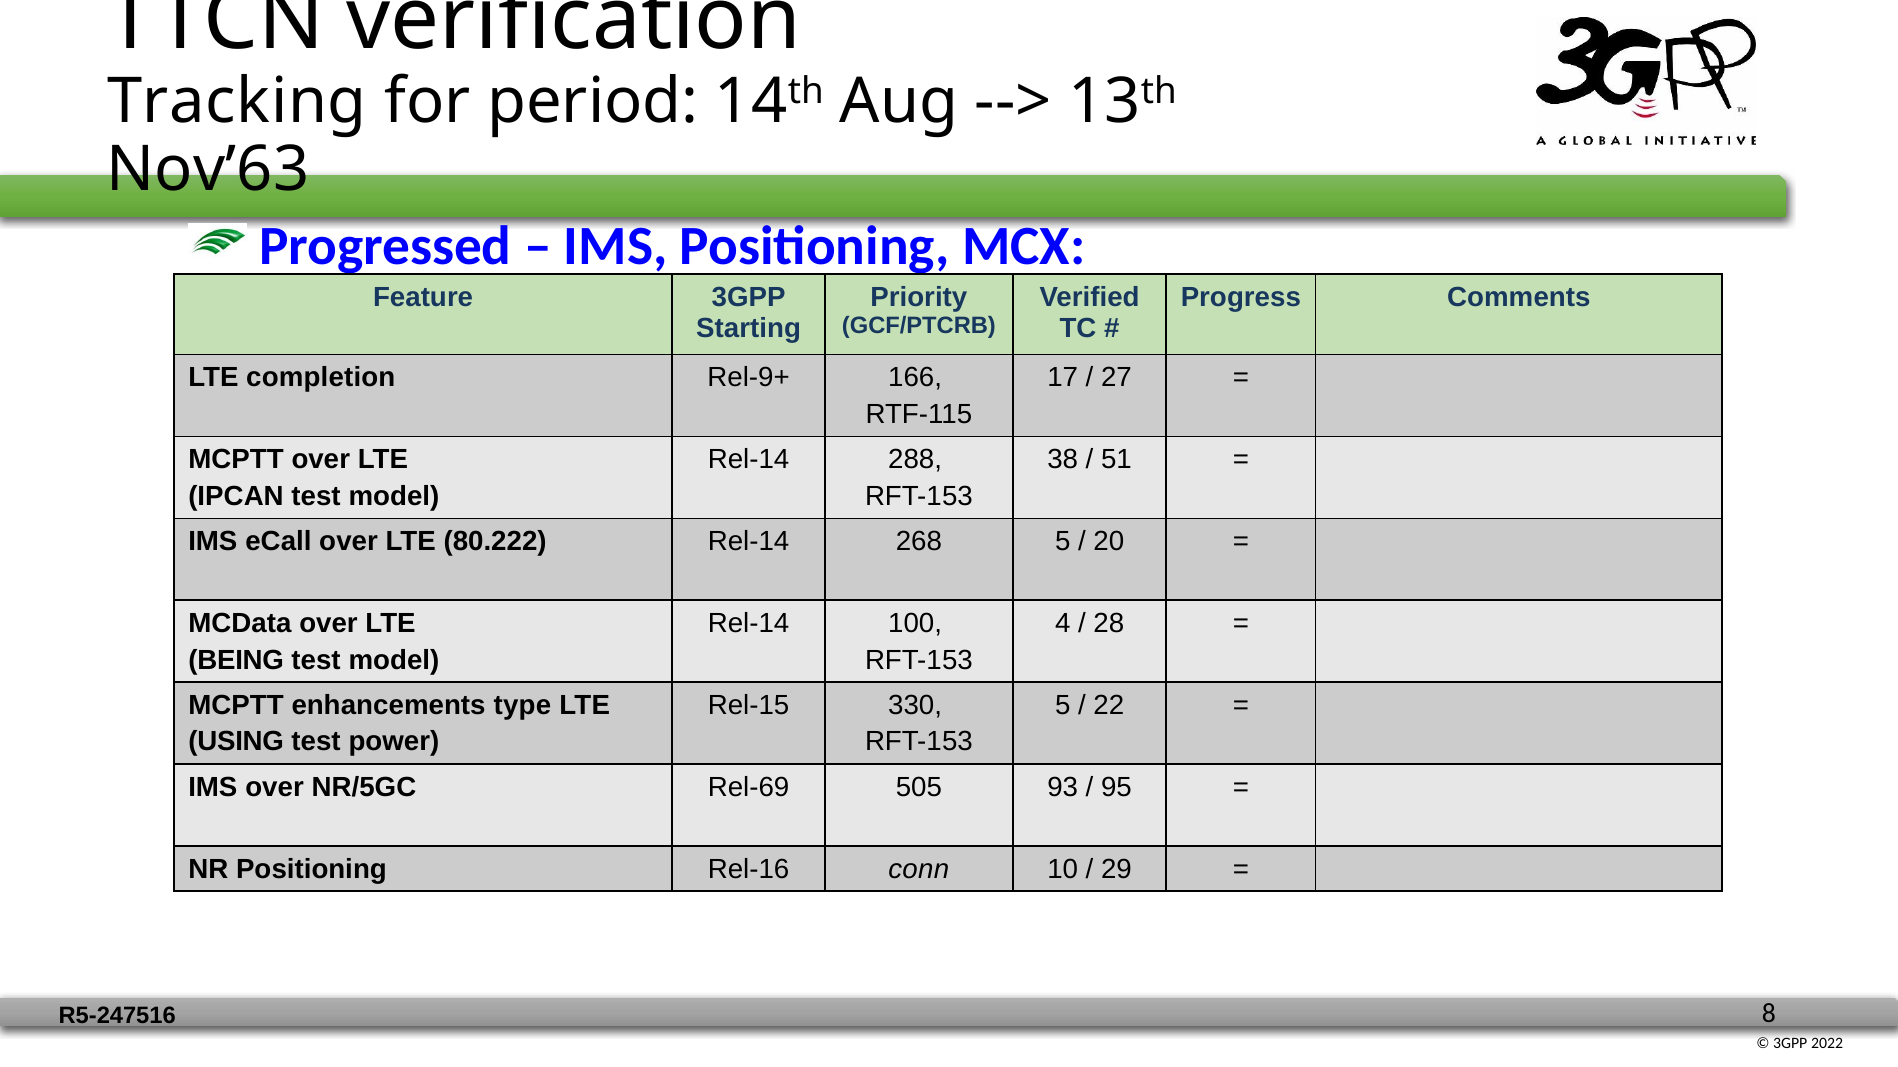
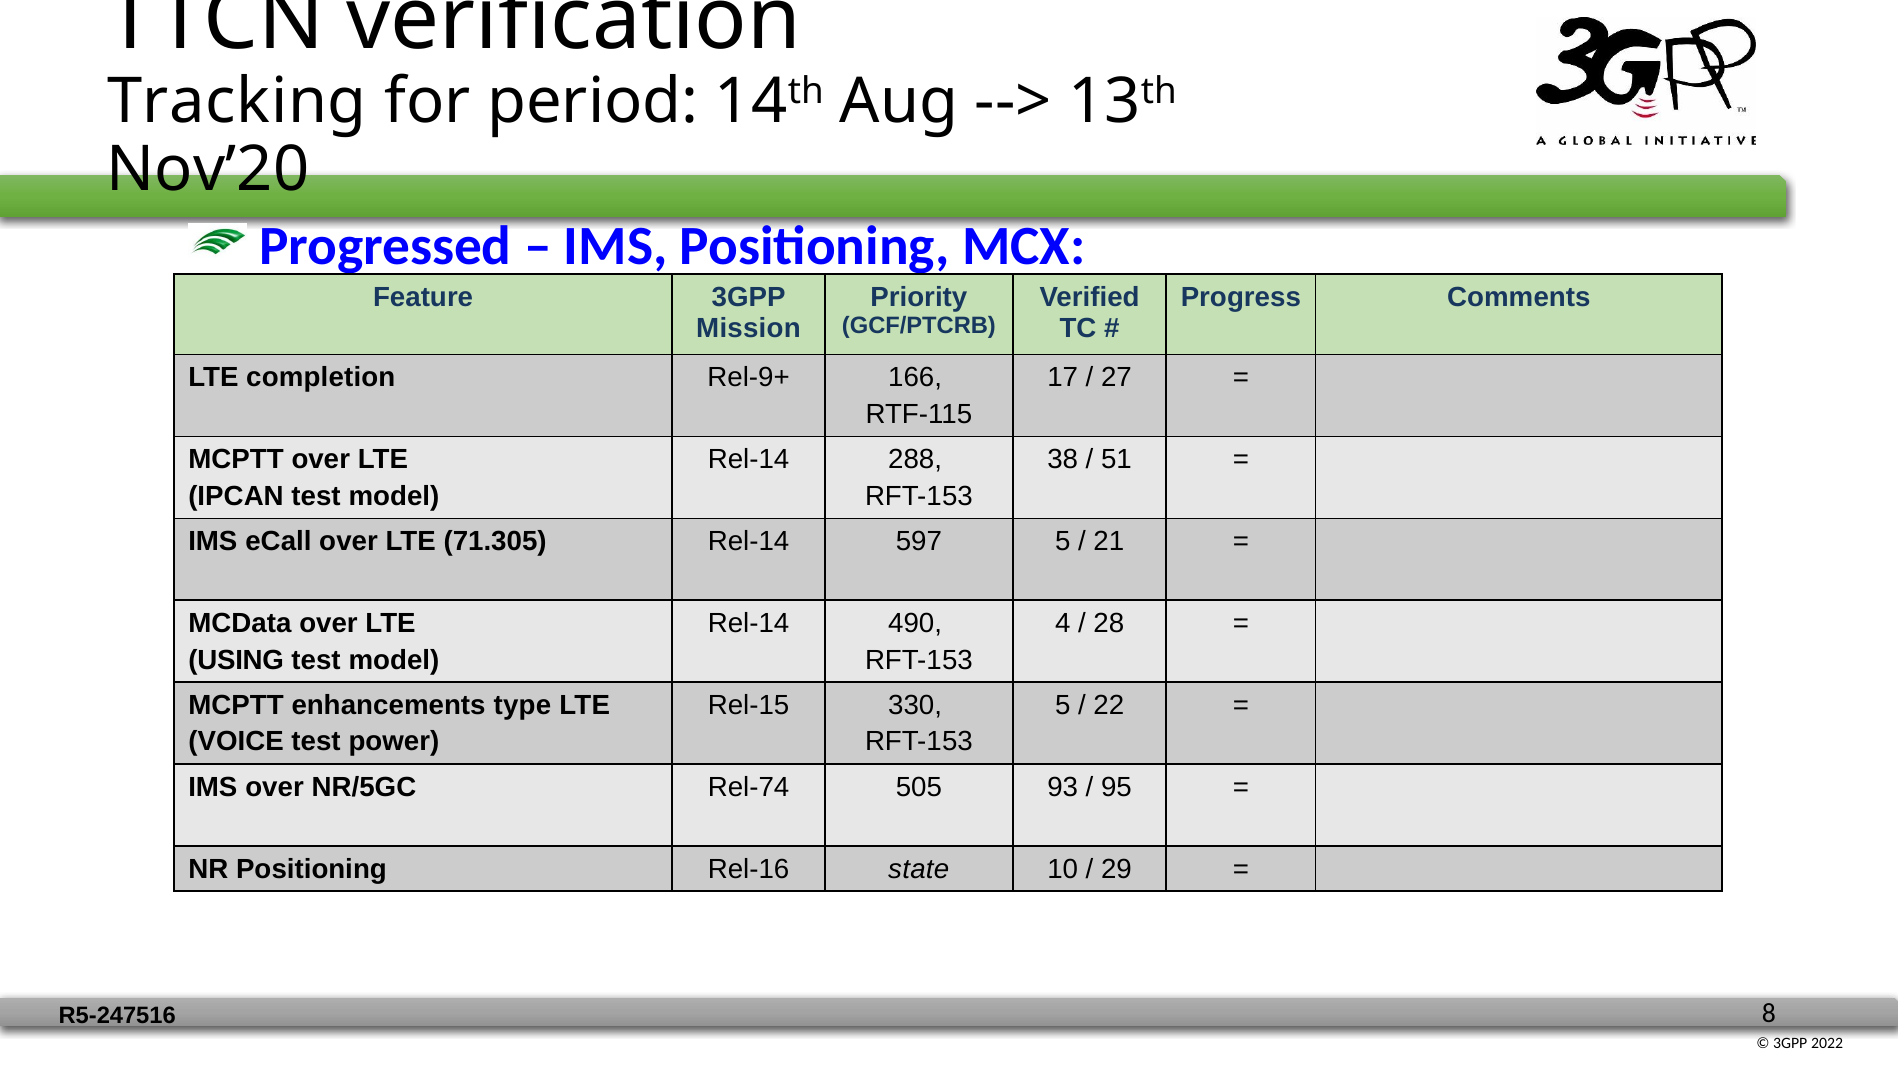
Nov’63: Nov’63 -> Nov’20
Starting: Starting -> Mission
80.222: 80.222 -> 71.305
268: 268 -> 597
20: 20 -> 21
100: 100 -> 490
BEING: BEING -> USING
USING: USING -> VOICE
Rel-69: Rel-69 -> Rel-74
conn: conn -> state
